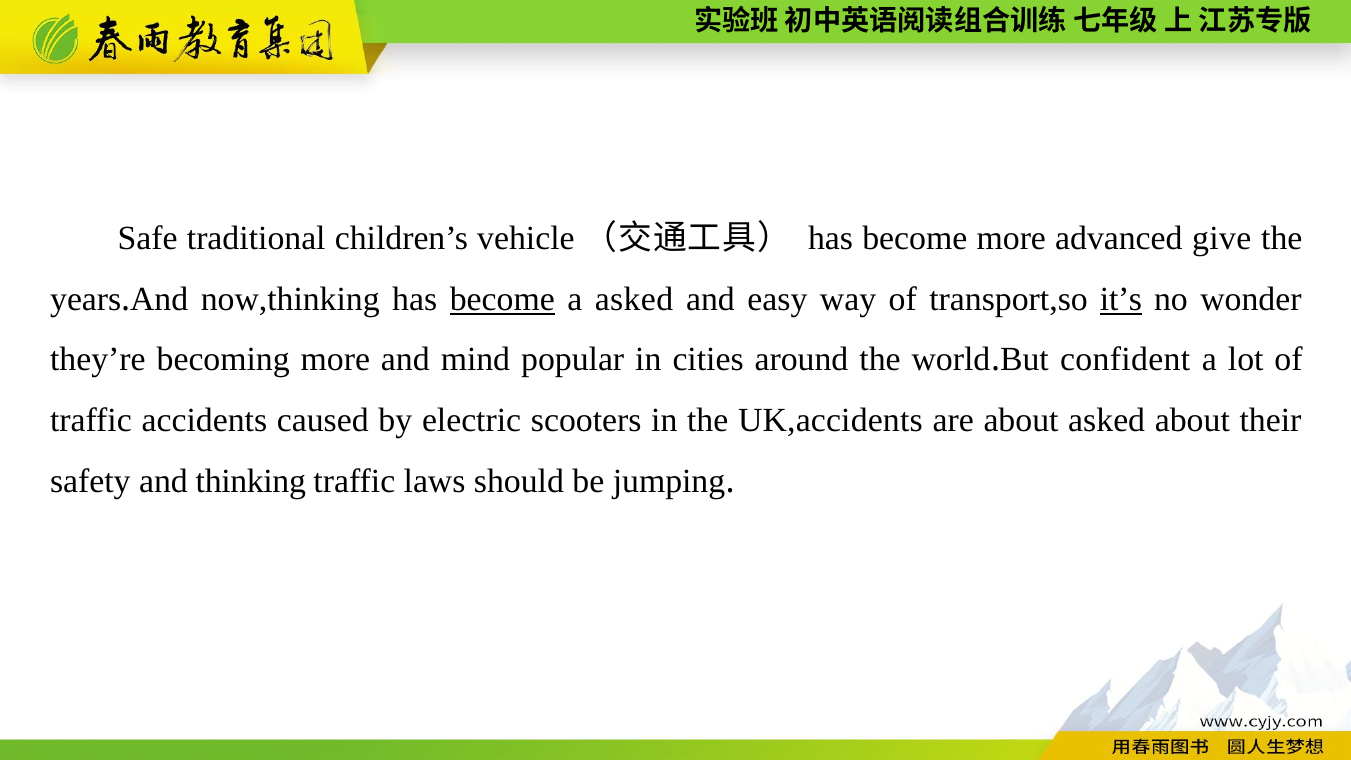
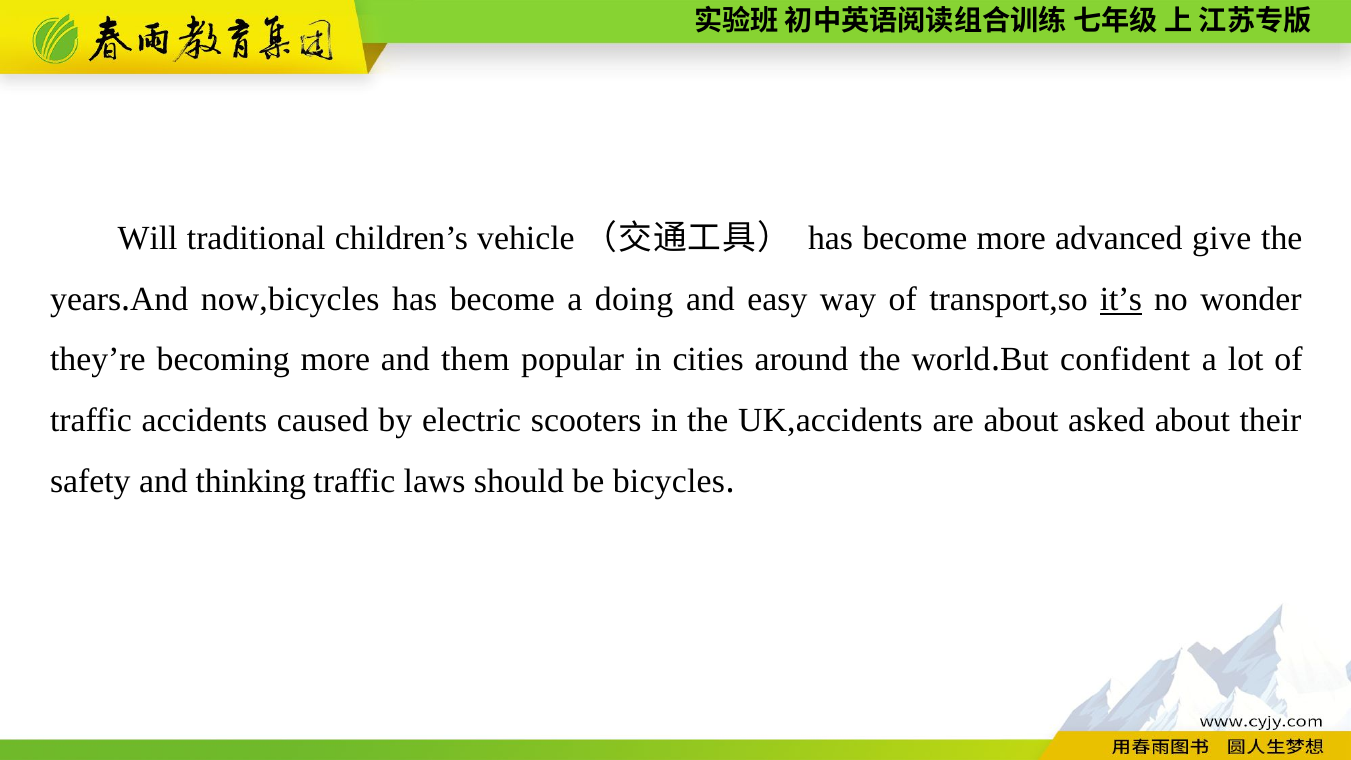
Safe: Safe -> Will
now,thinking: now,thinking -> now,bicycles
become at (502, 299) underline: present -> none
a asked: asked -> doing
mind: mind -> them
jumping: jumping -> bicycles
